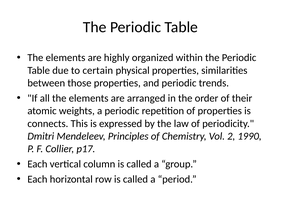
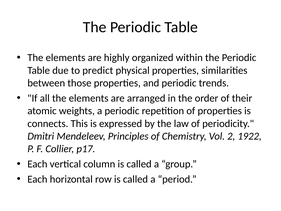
certain: certain -> predict
1990: 1990 -> 1922
